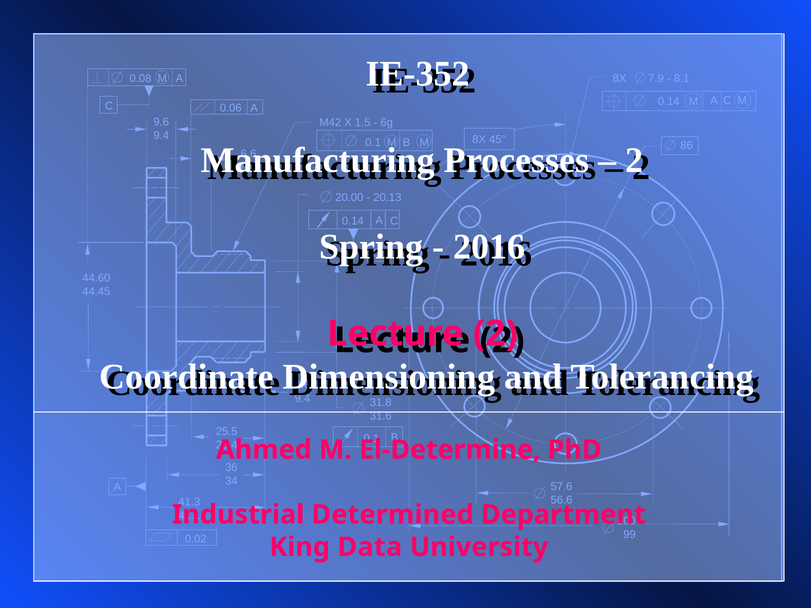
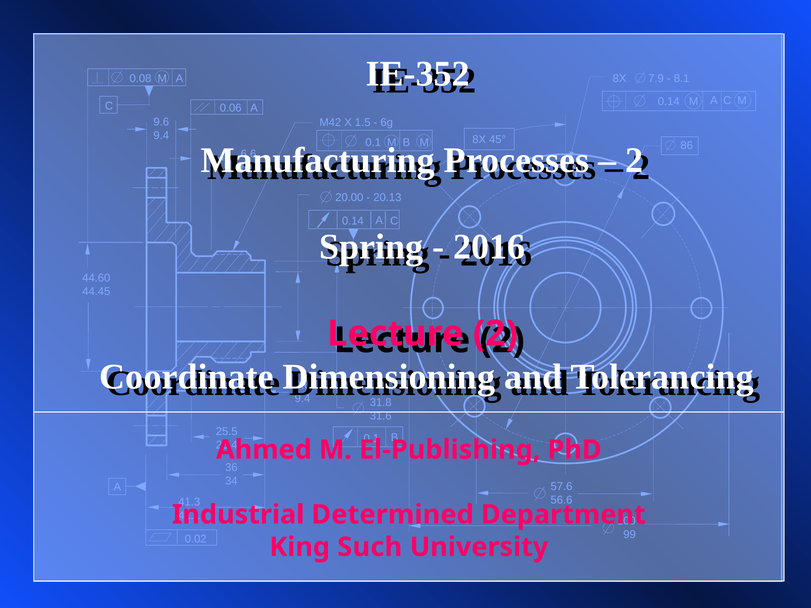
El-Determine: El-Determine -> El-Publishing
Data: Data -> Such
